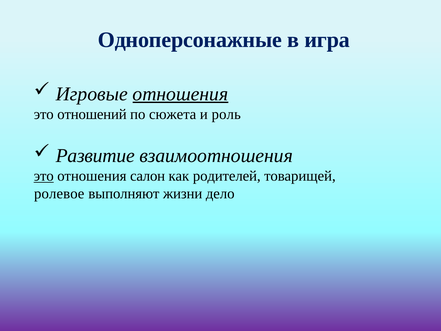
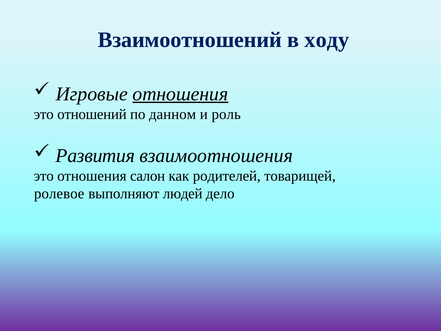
Одноперсонажные: Одноперсонажные -> Взаимоотношений
игра: игра -> ходу
сюжета: сюжета -> данном
Развитие: Развитие -> Развития
это at (44, 176) underline: present -> none
жизни: жизни -> людей
